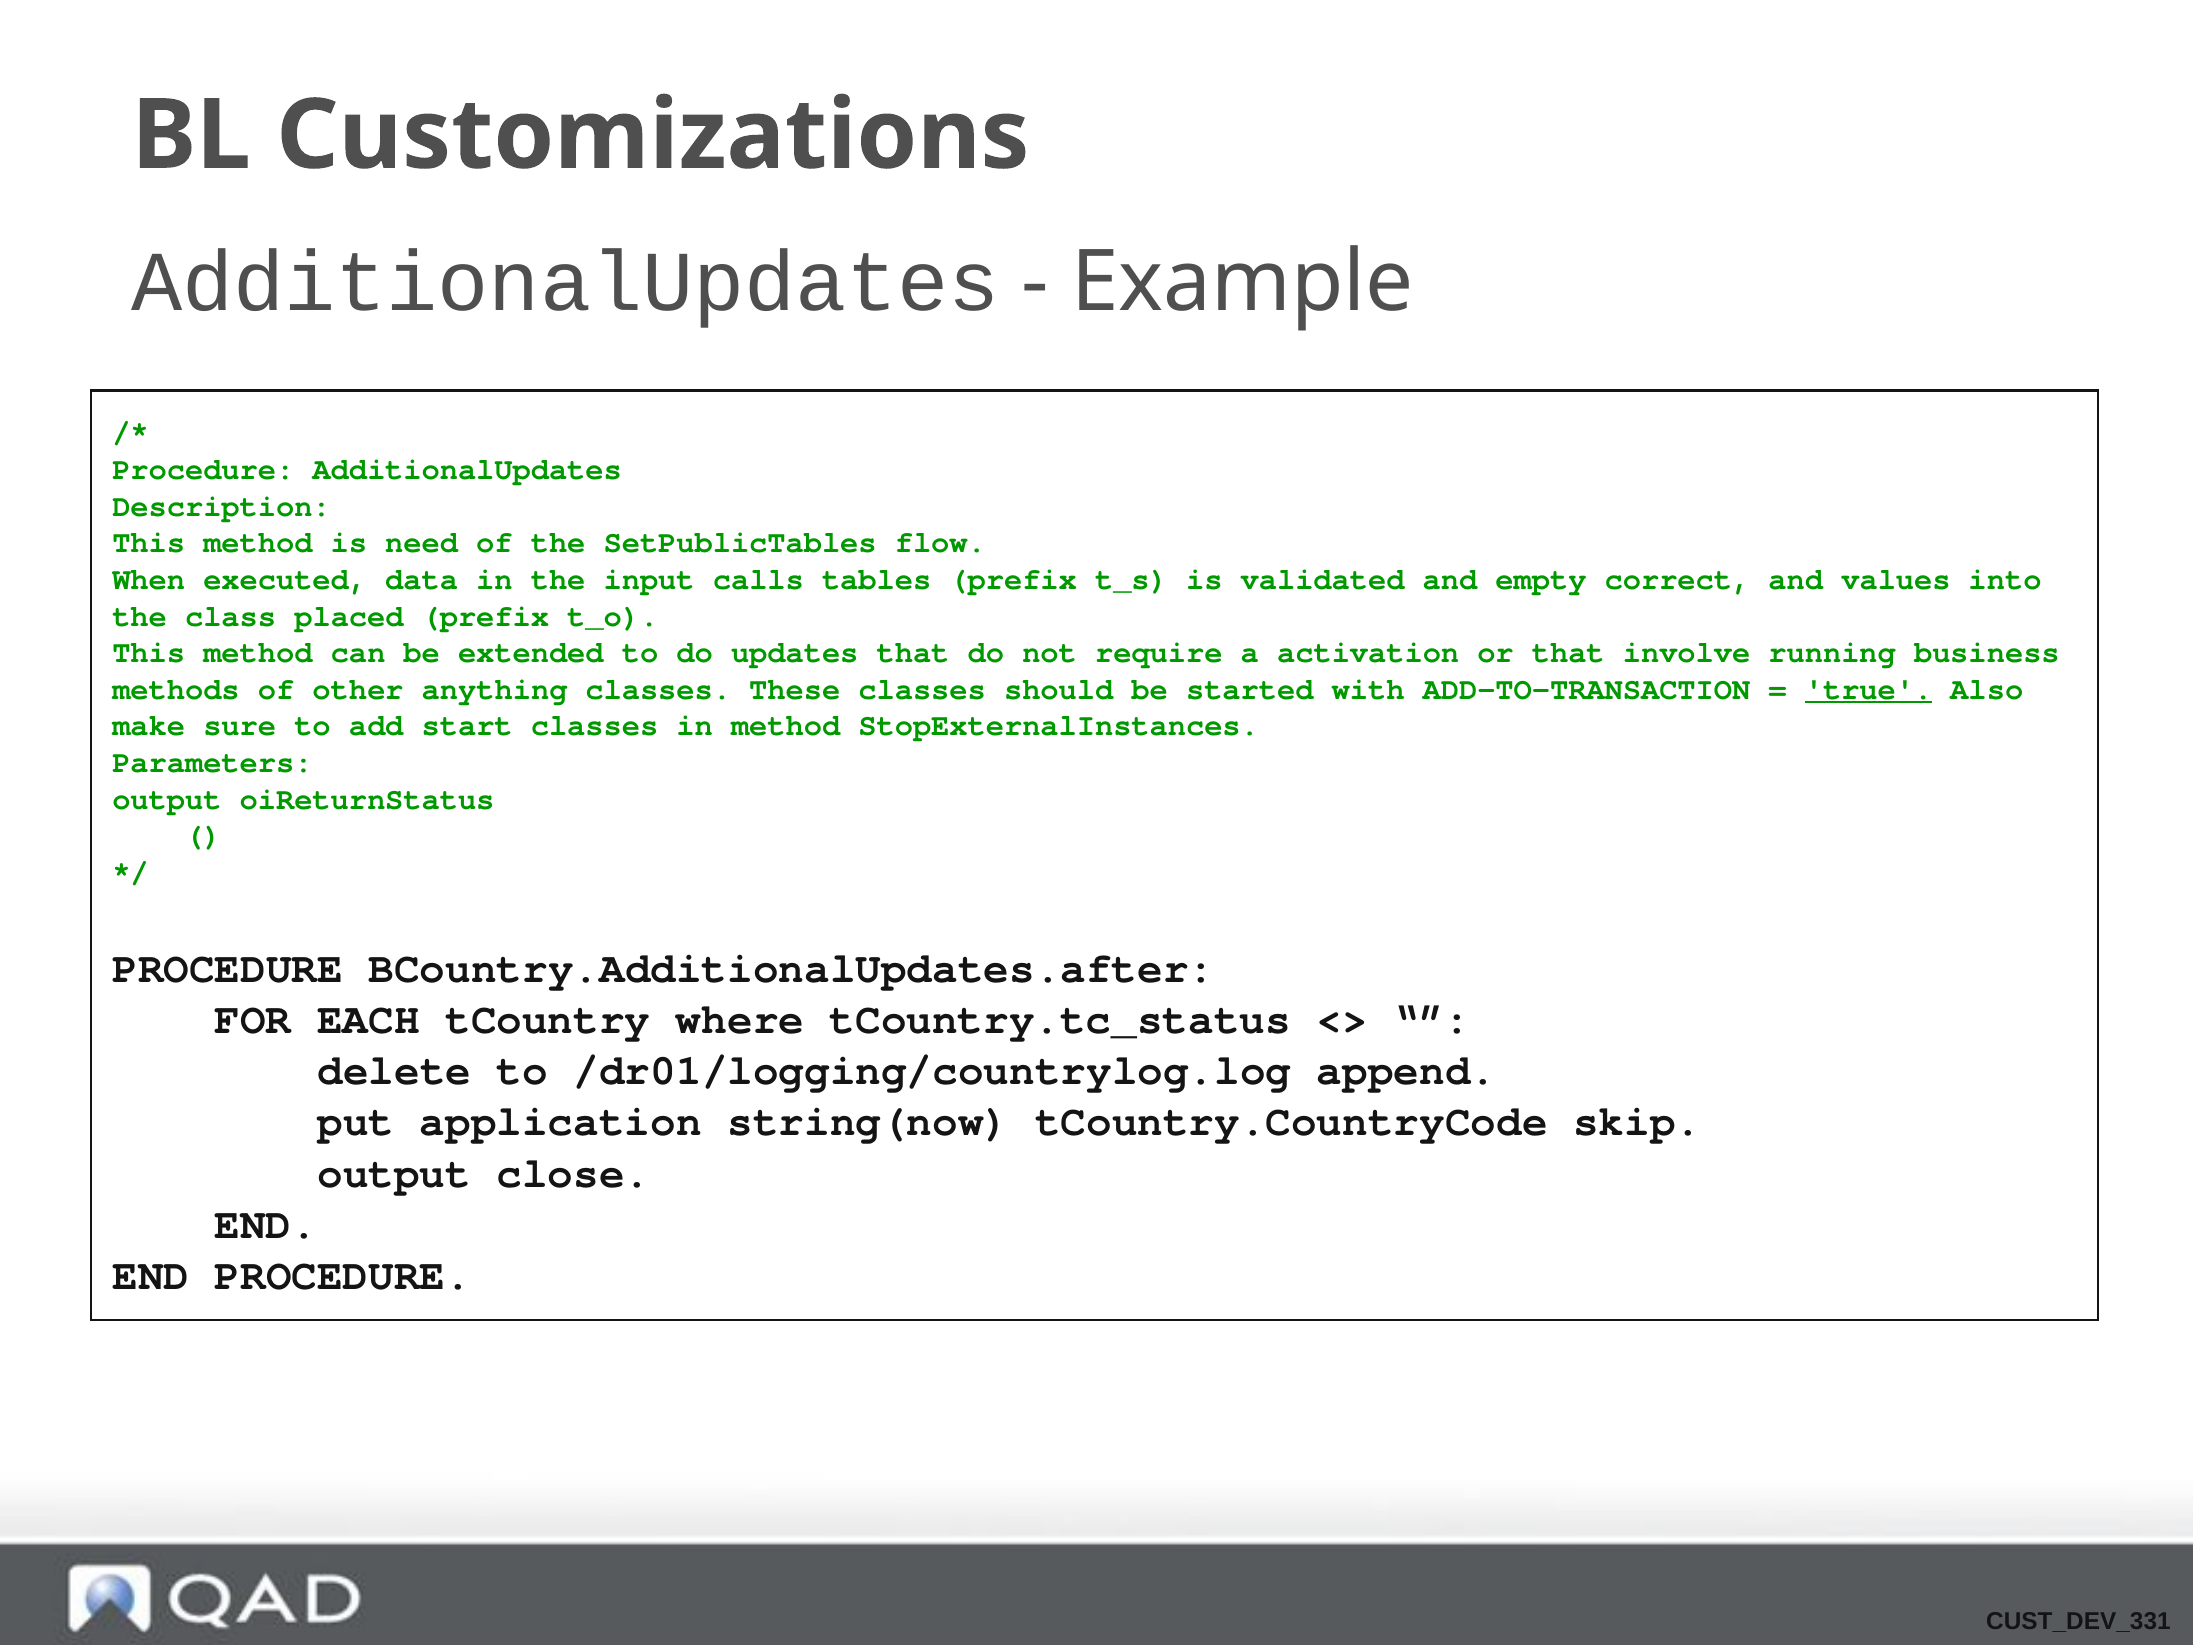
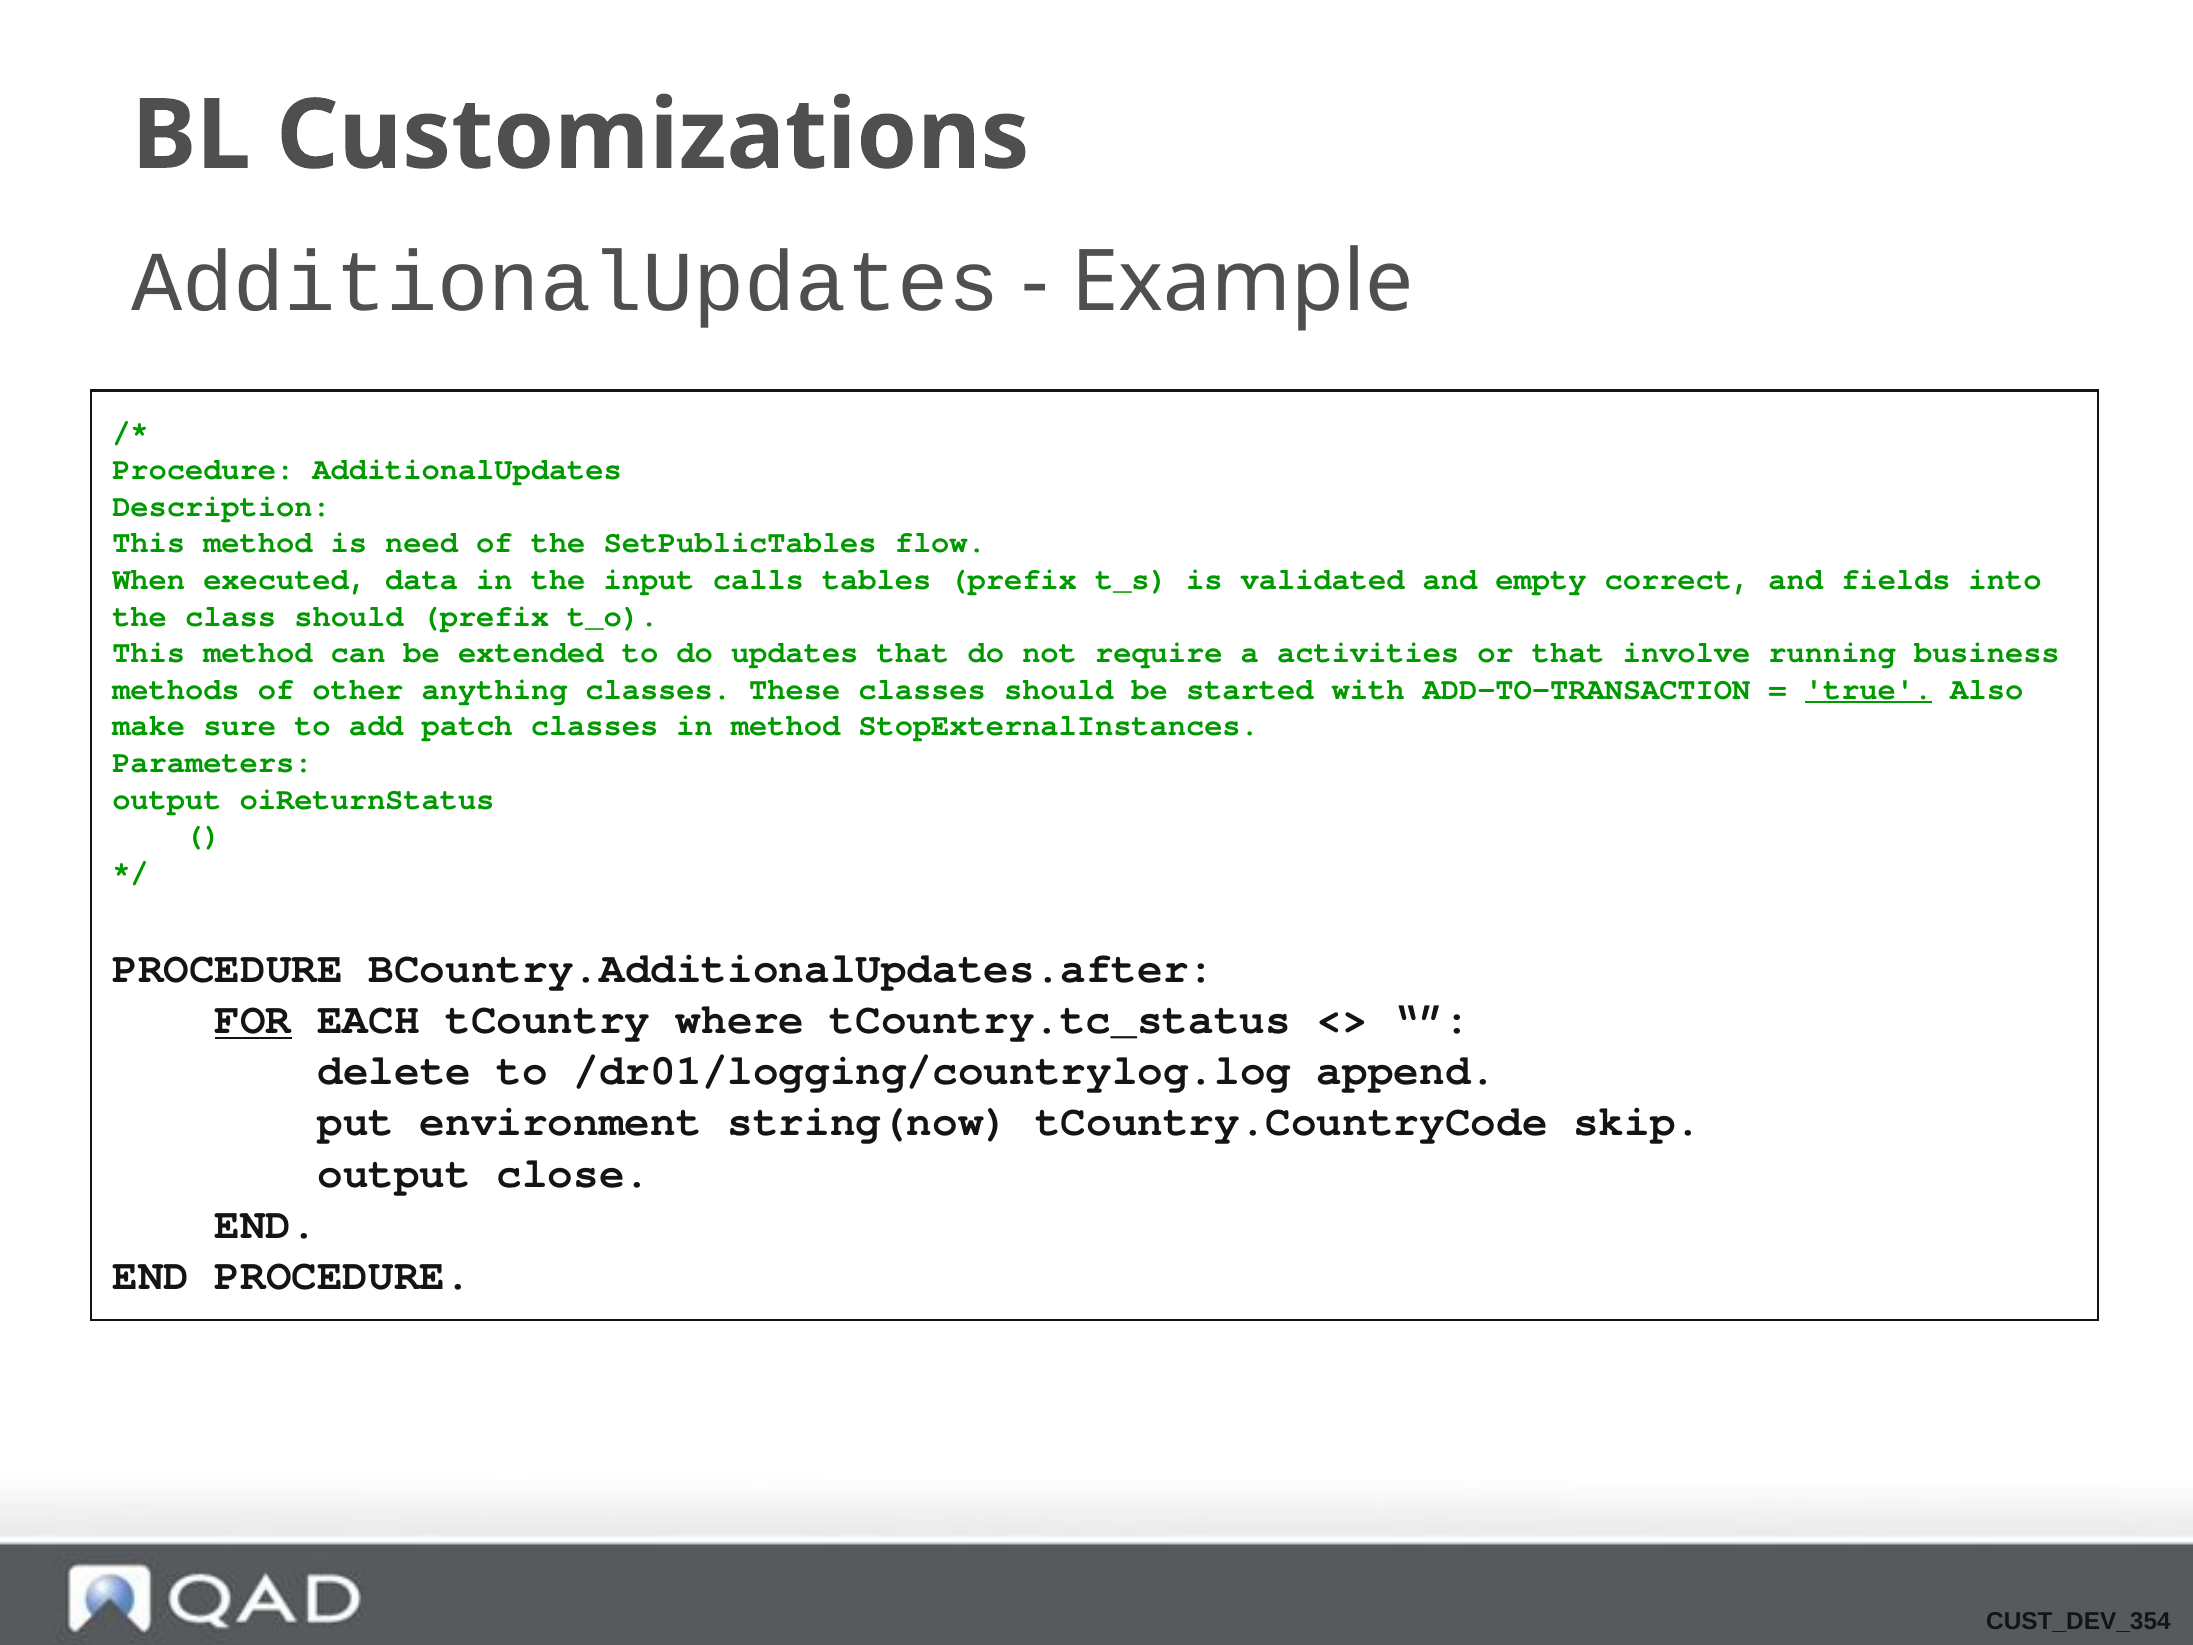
values: values -> fields
class placed: placed -> should
activation: activation -> activities
start: start -> patch
FOR at (253, 1019) underline: none -> present
application: application -> environment
CUST_DEV_331: CUST_DEV_331 -> CUST_DEV_354
